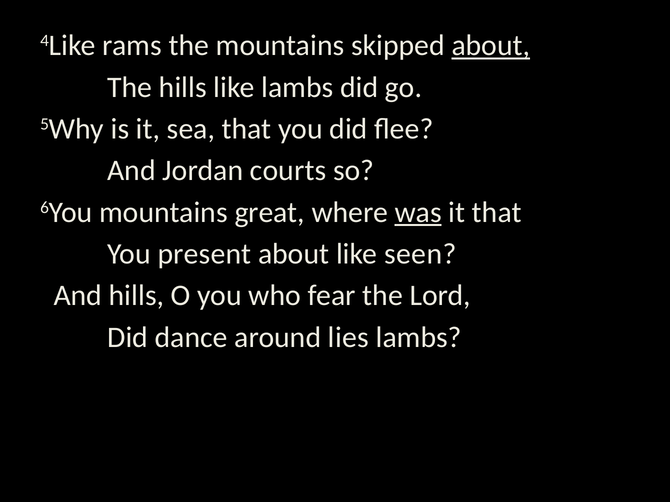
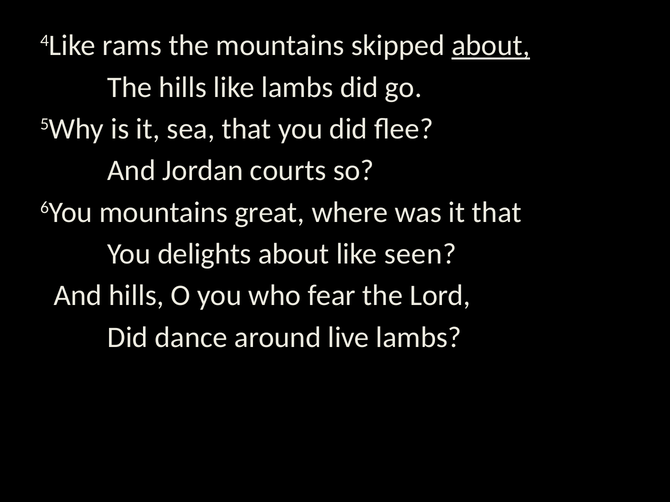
was underline: present -> none
present: present -> delights
lies: lies -> live
